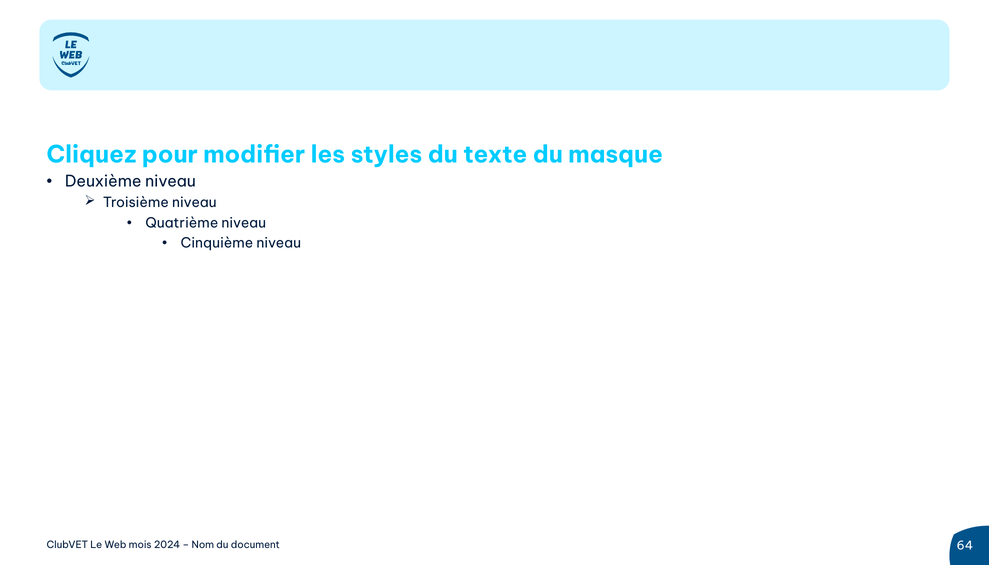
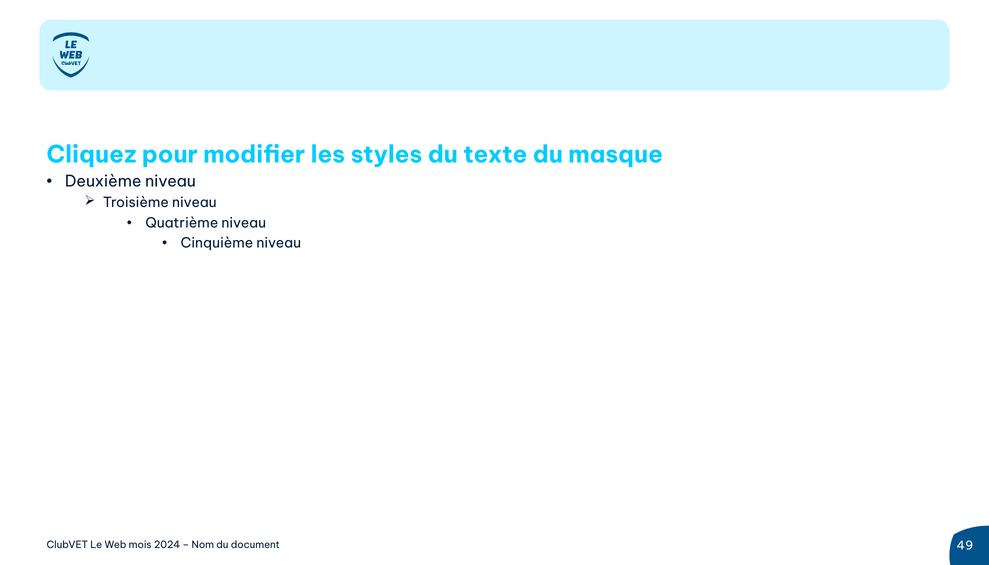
64: 64 -> 49
